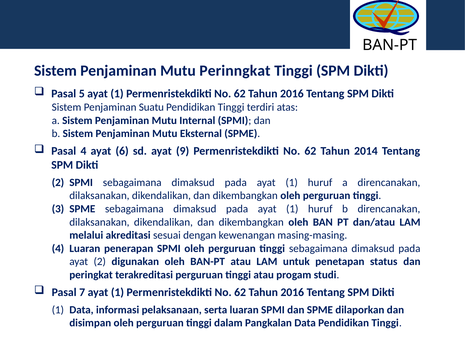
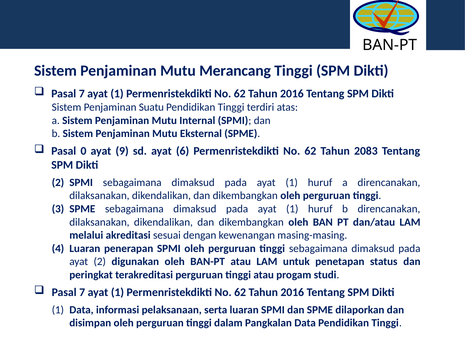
Perinngkat: Perinngkat -> Merancang
5 at (82, 94): 5 -> 7
Pasal 4: 4 -> 0
6: 6 -> 9
9: 9 -> 6
2014: 2014 -> 2083
